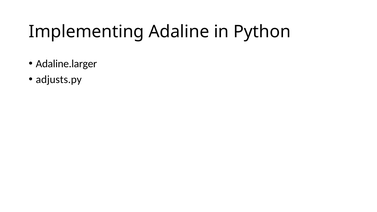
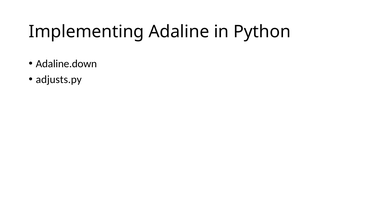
Adaline.larger: Adaline.larger -> Adaline.down
